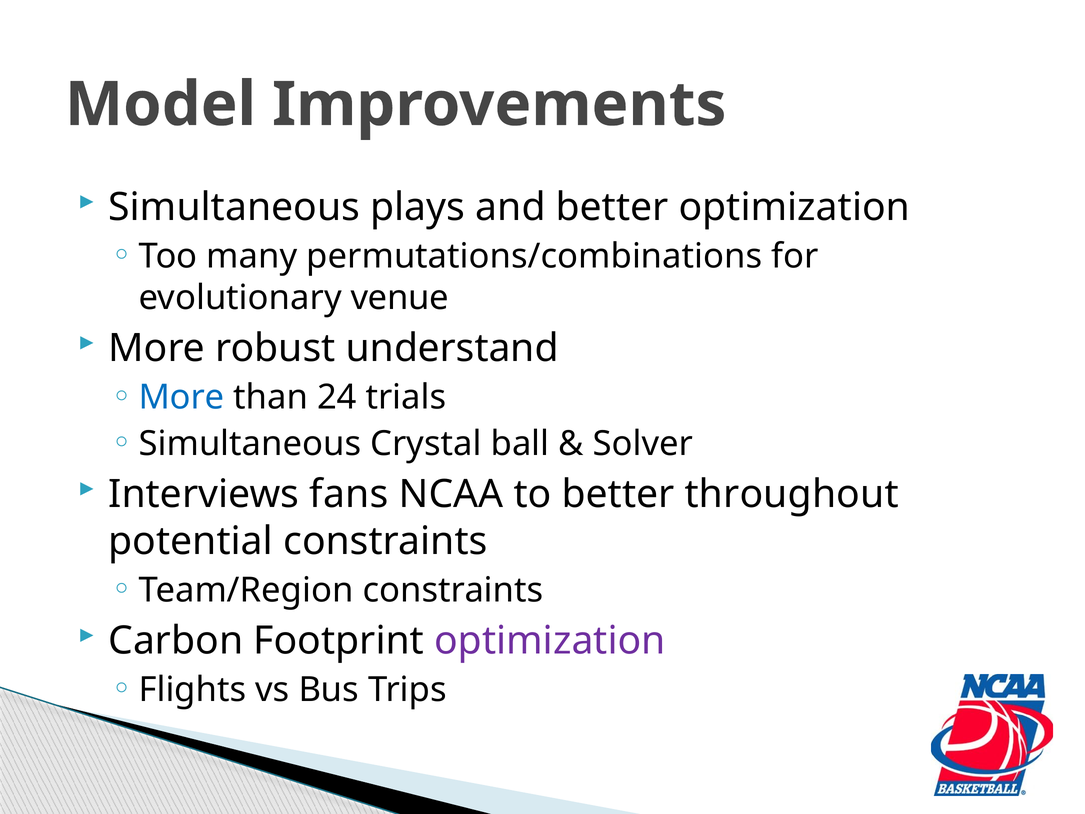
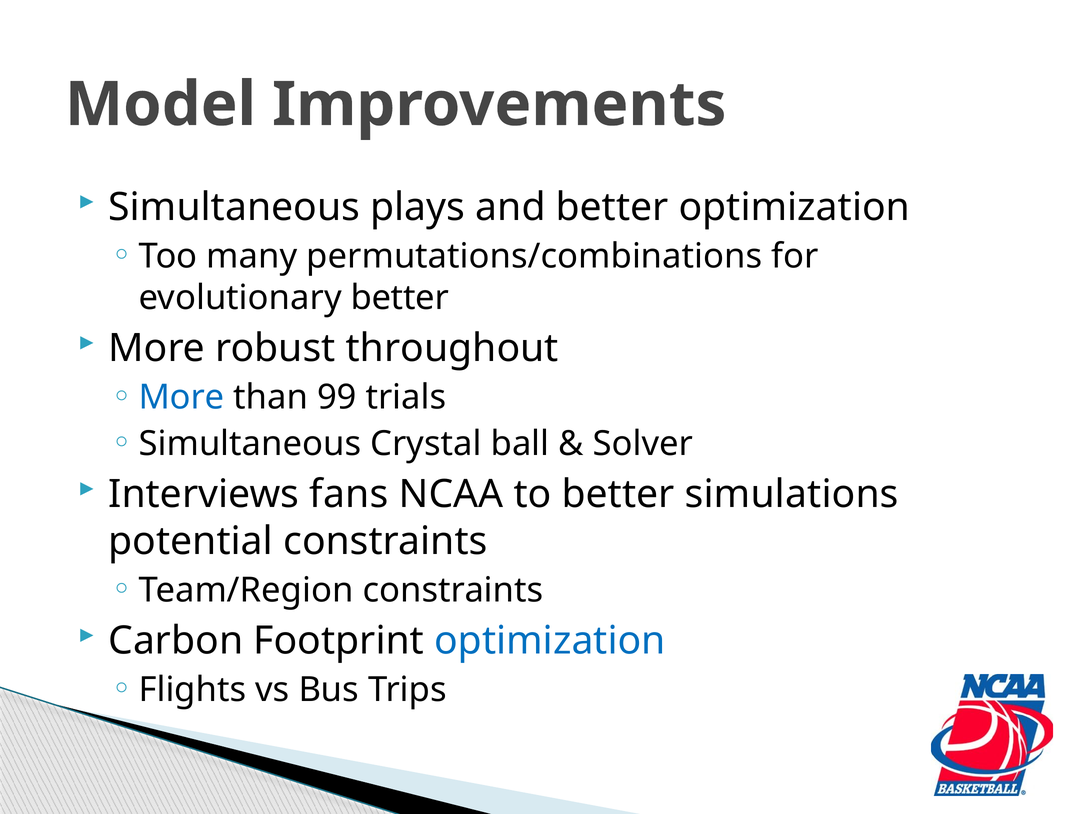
evolutionary venue: venue -> better
understand: understand -> throughout
24: 24 -> 99
throughout: throughout -> simulations
optimization at (550, 641) colour: purple -> blue
